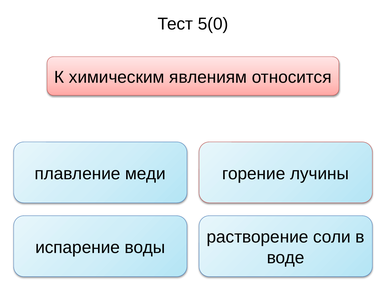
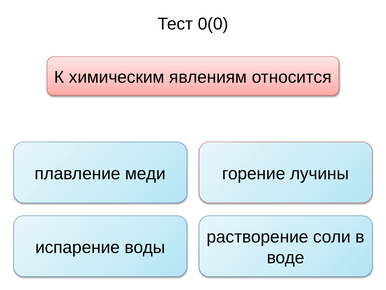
5(0: 5(0 -> 0(0
